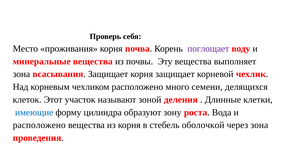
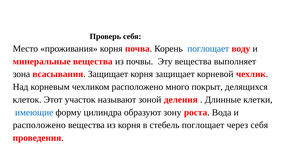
поглощает at (208, 49) colour: purple -> blue
семени: семени -> покрыт
стебель оболочкой: оболочкой -> поглощает
через зона: зона -> себя
